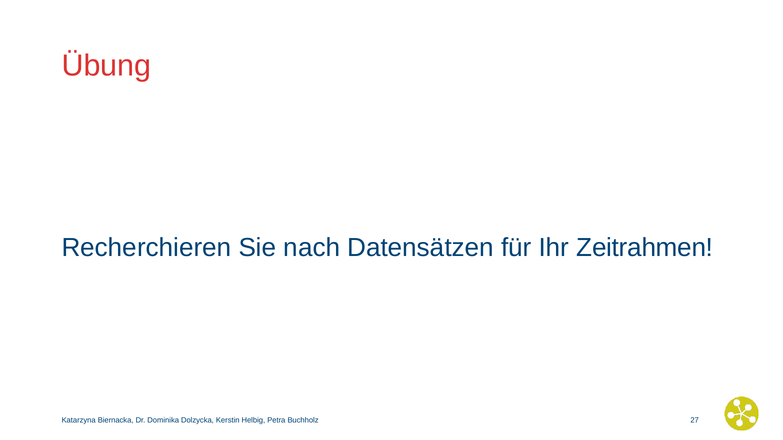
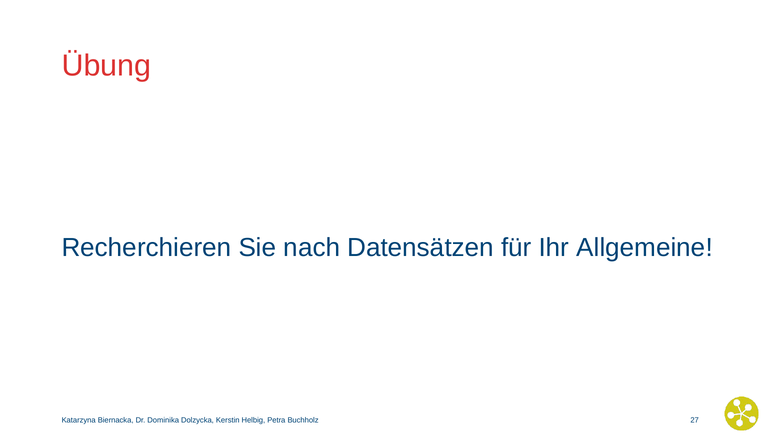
Zeitrahmen: Zeitrahmen -> Allgemeine
